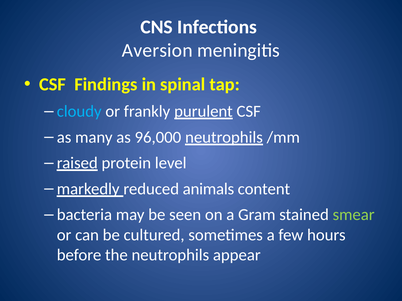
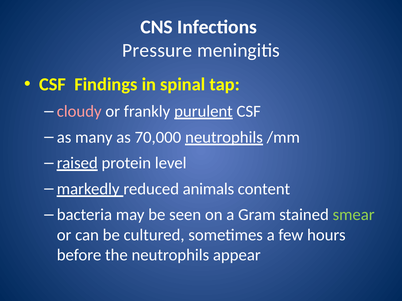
Aversion: Aversion -> Pressure
cloudy colour: light blue -> pink
96,000: 96,000 -> 70,000
